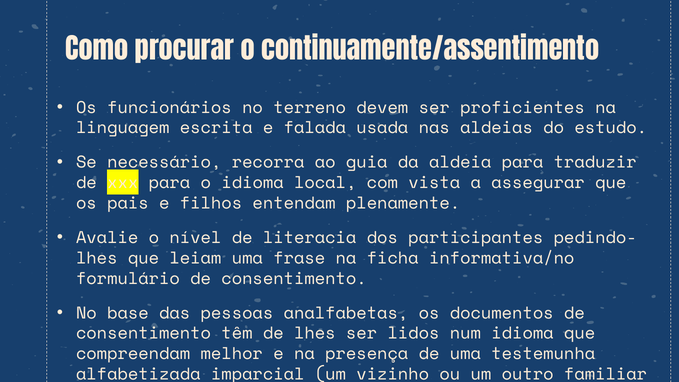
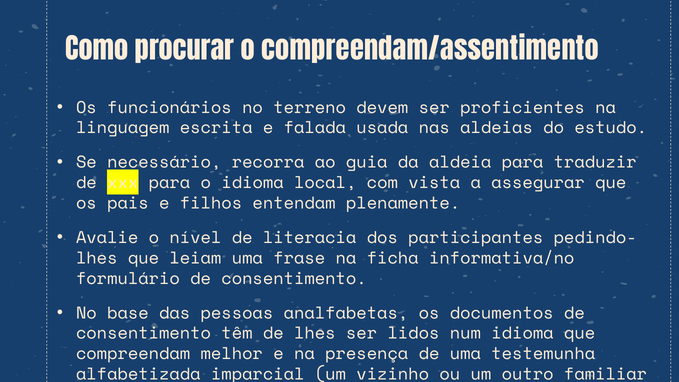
continuamente/assentimento: continuamente/assentimento -> compreendam/assentimento
